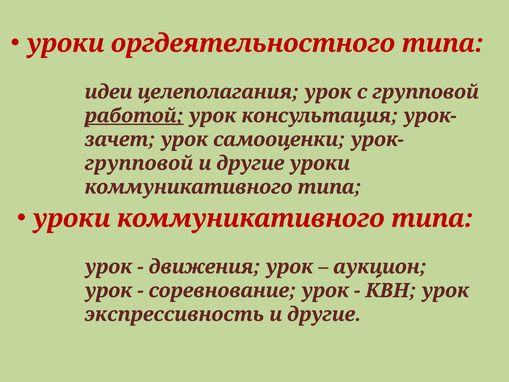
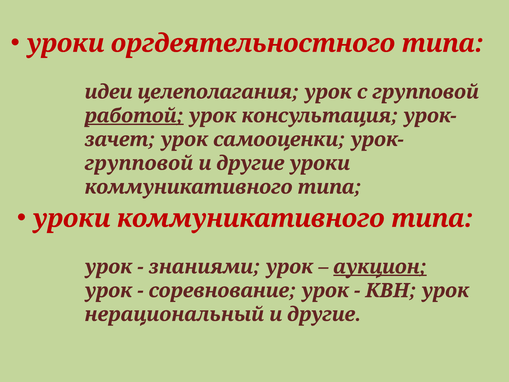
движения: движения -> знаниями
аукцион underline: none -> present
экспрессивность: экспрессивность -> нерациональный
